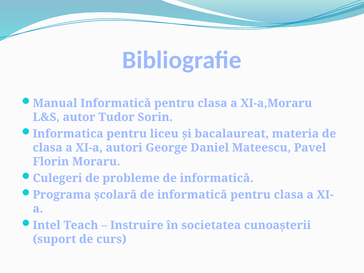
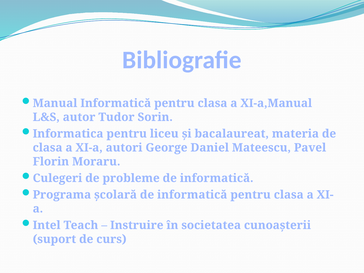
XI-a,Moraru: XI-a,Moraru -> XI-a,Manual
